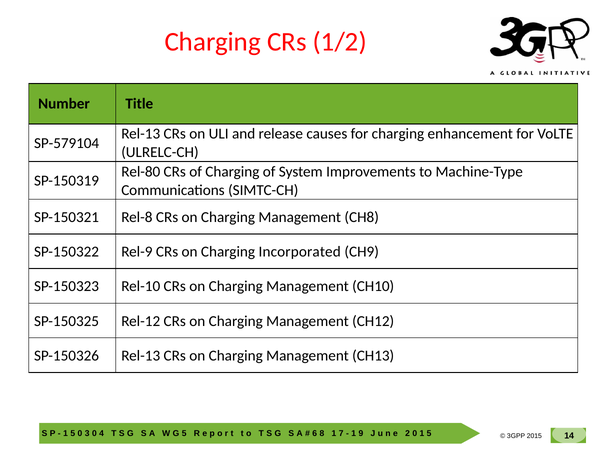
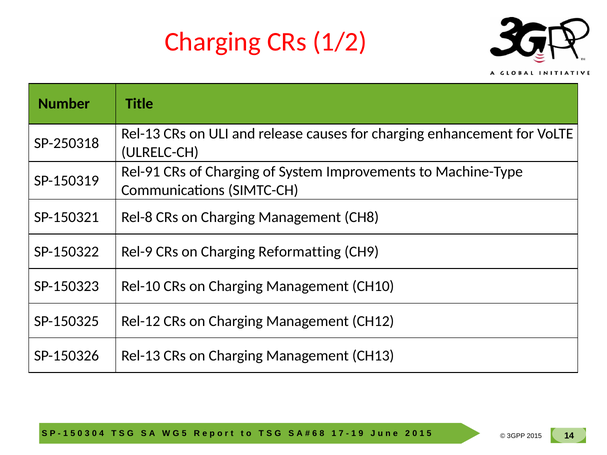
SP-579104: SP-579104 -> SP-250318
Rel-80: Rel-80 -> Rel-91
Incorporated: Incorporated -> Reformatting
